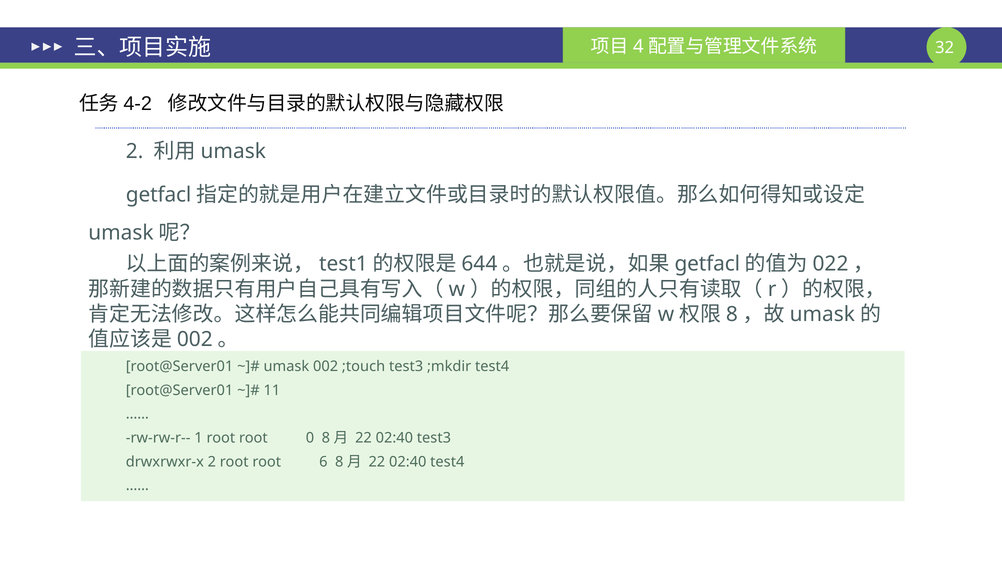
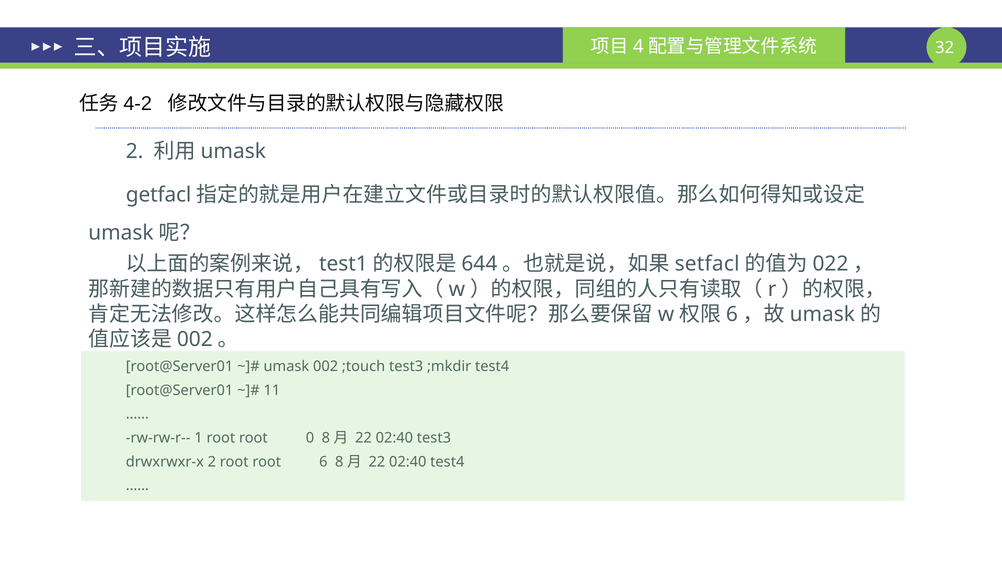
getfacl at (707, 264): getfacl -> setfacl
8 at (732, 314): 8 -> 6
